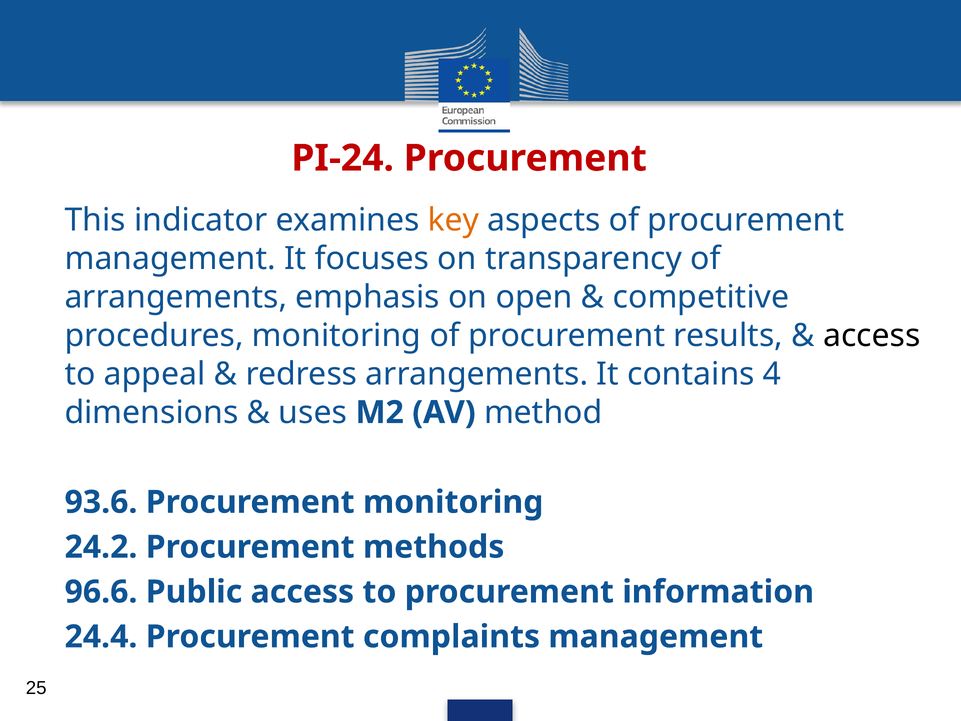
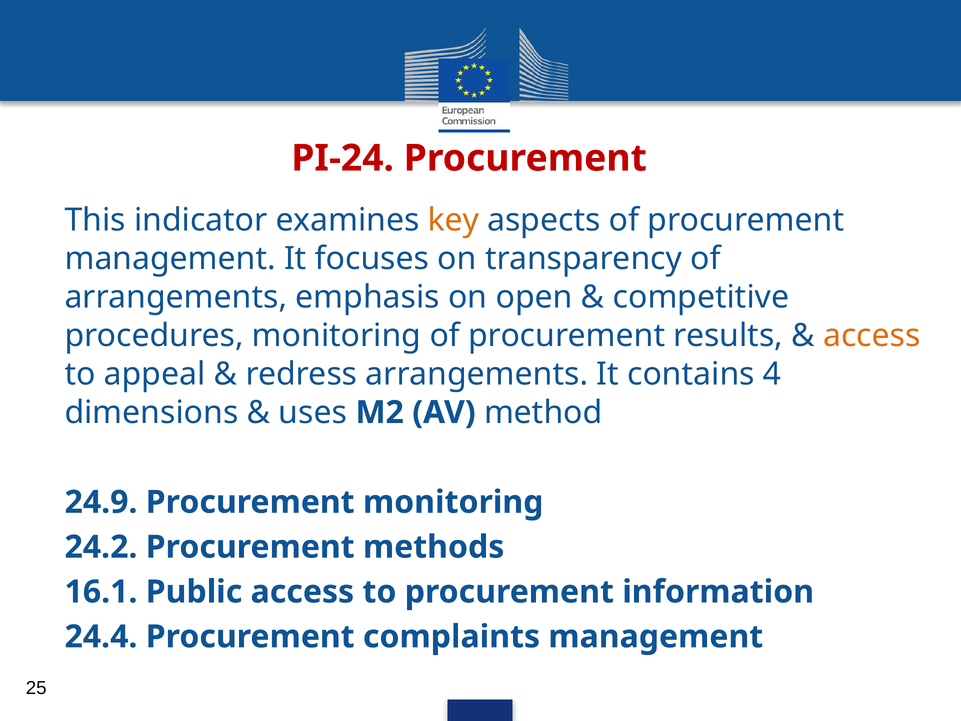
access at (872, 335) colour: black -> orange
93.6: 93.6 -> 24.9
96.6: 96.6 -> 16.1
